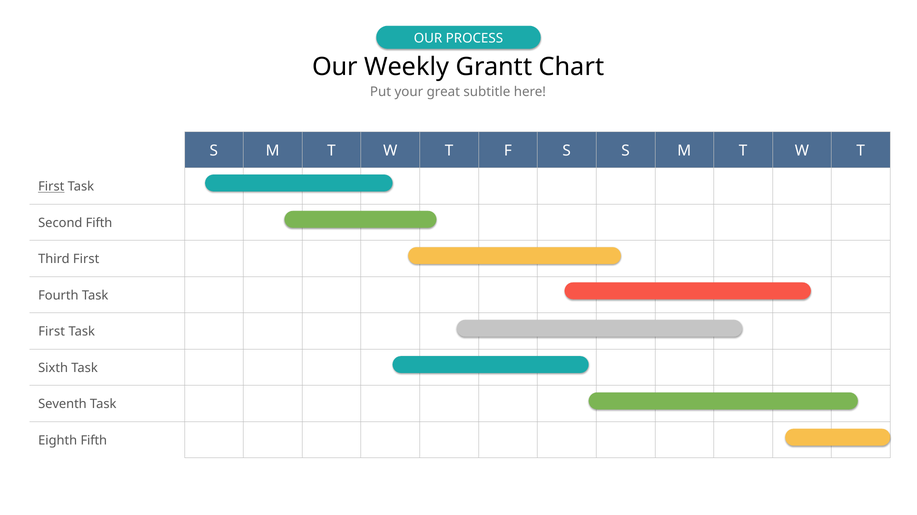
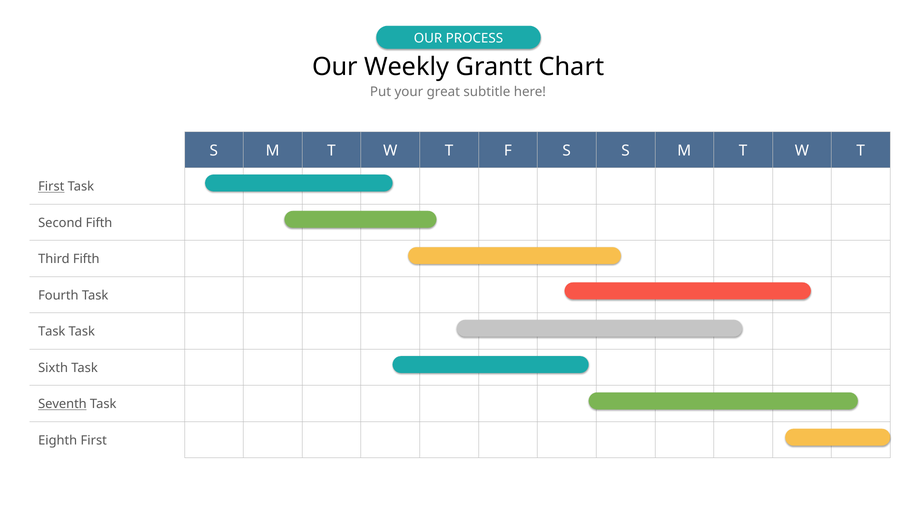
Third First: First -> Fifth
First at (52, 332): First -> Task
Seventh underline: none -> present
Eighth Fifth: Fifth -> First
